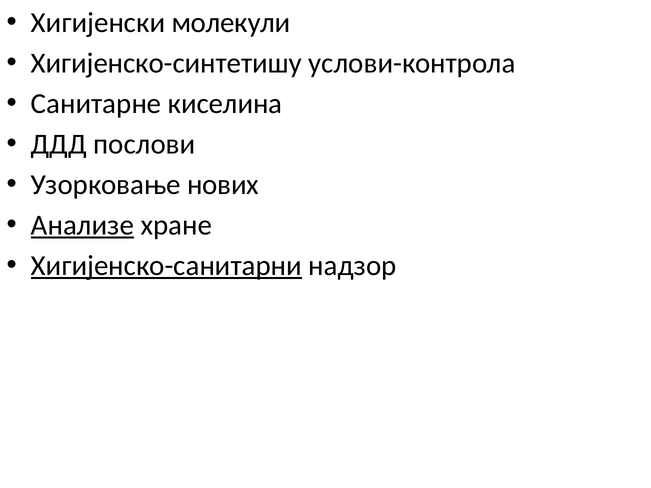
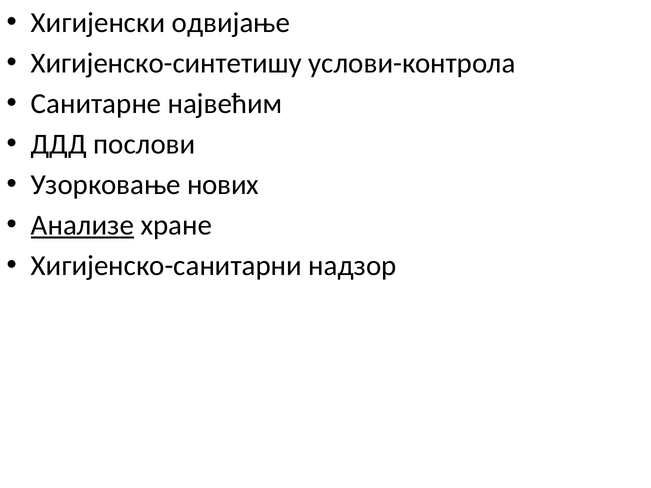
молекули: молекули -> одвијање
киселина: киселина -> највећим
Хигијенско-санитарни underline: present -> none
